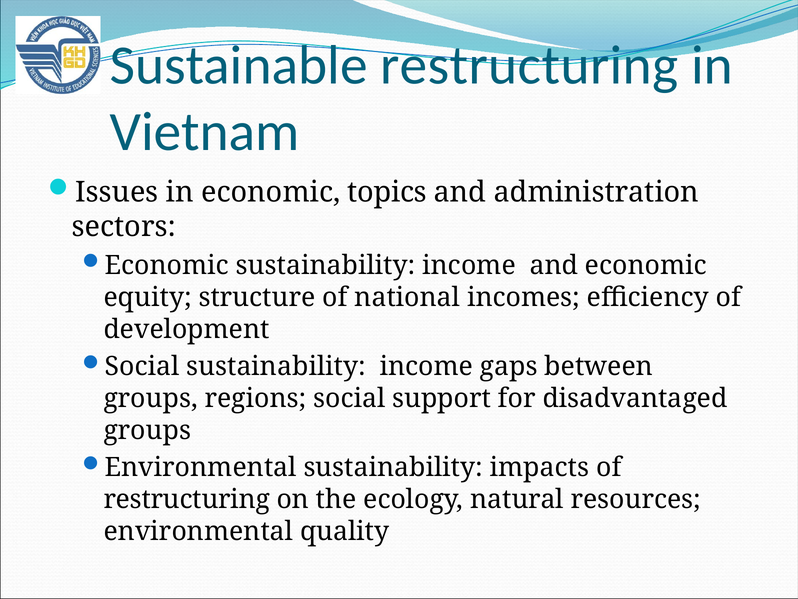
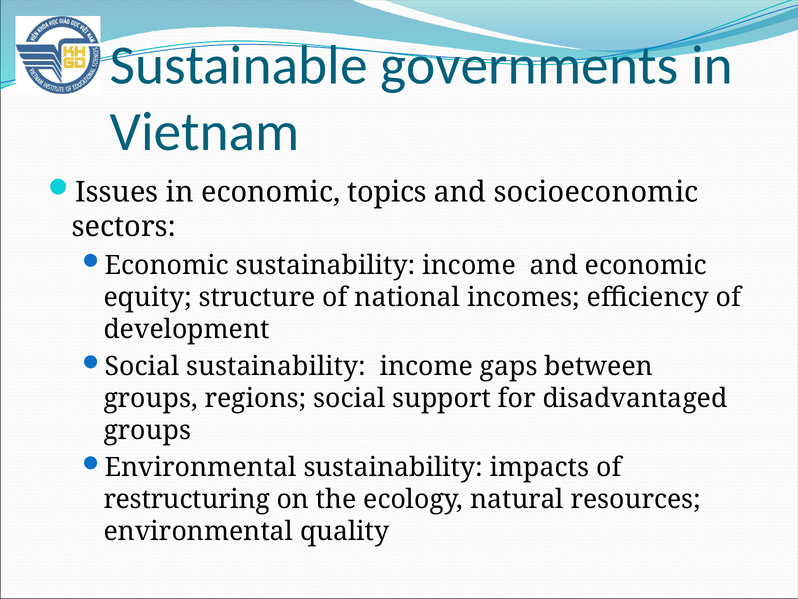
Sustainable restructuring: restructuring -> governments
administration: administration -> socioeconomic
